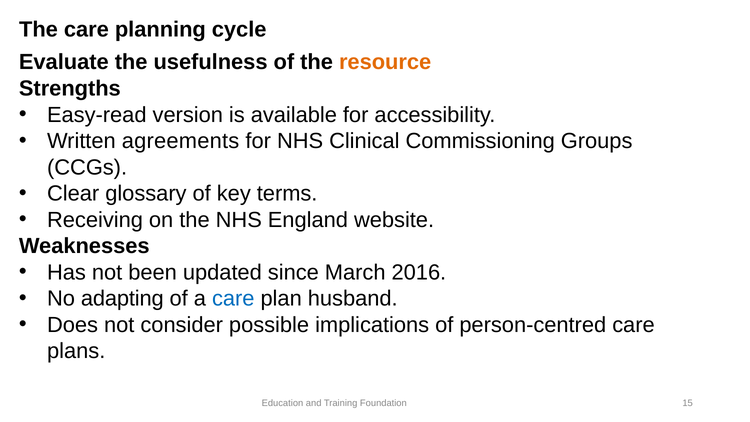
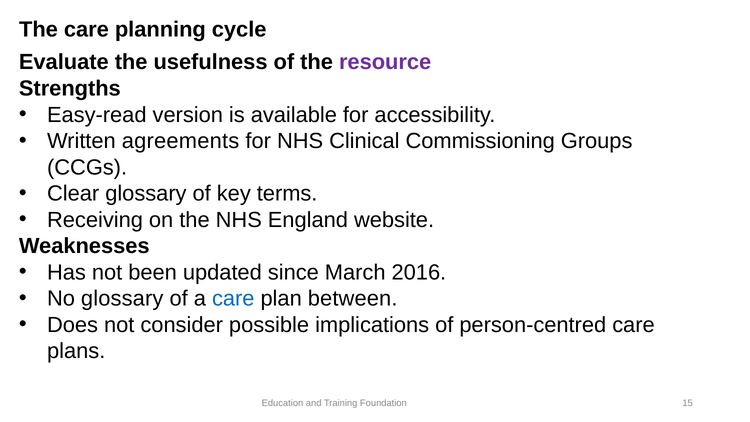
resource colour: orange -> purple
No adapting: adapting -> glossary
husband: husband -> between
